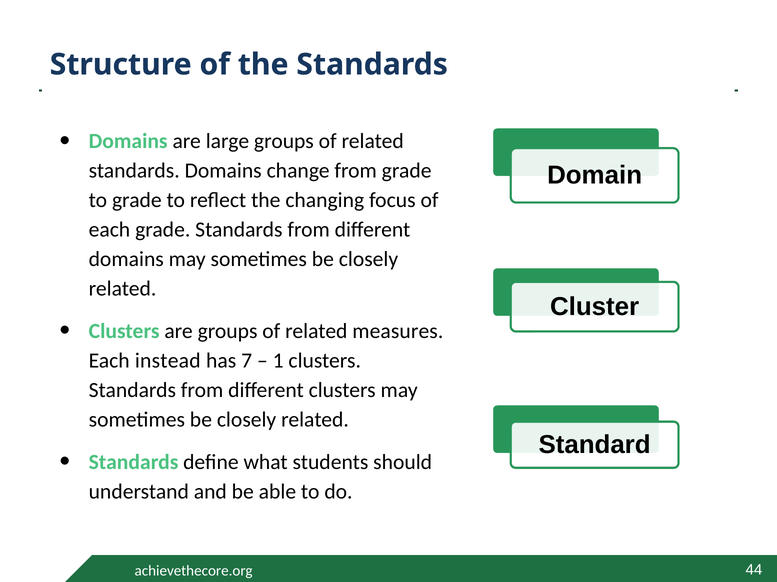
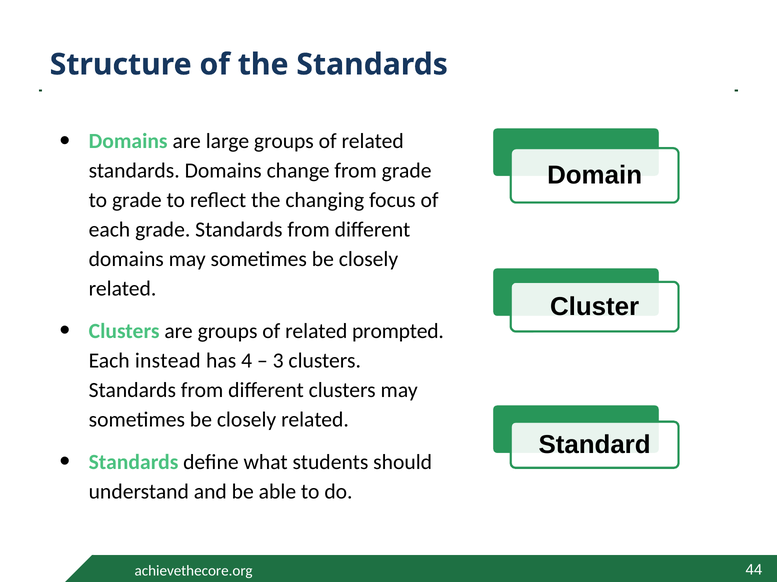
measures: measures -> prompted
7: 7 -> 4
1: 1 -> 3
